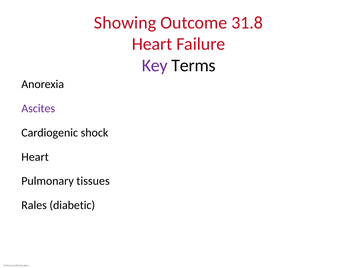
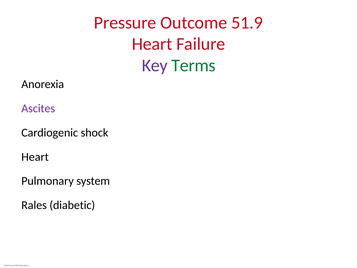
Showing: Showing -> Pressure
31.8: 31.8 -> 51.9
Terms colour: black -> green
tissues: tissues -> system
